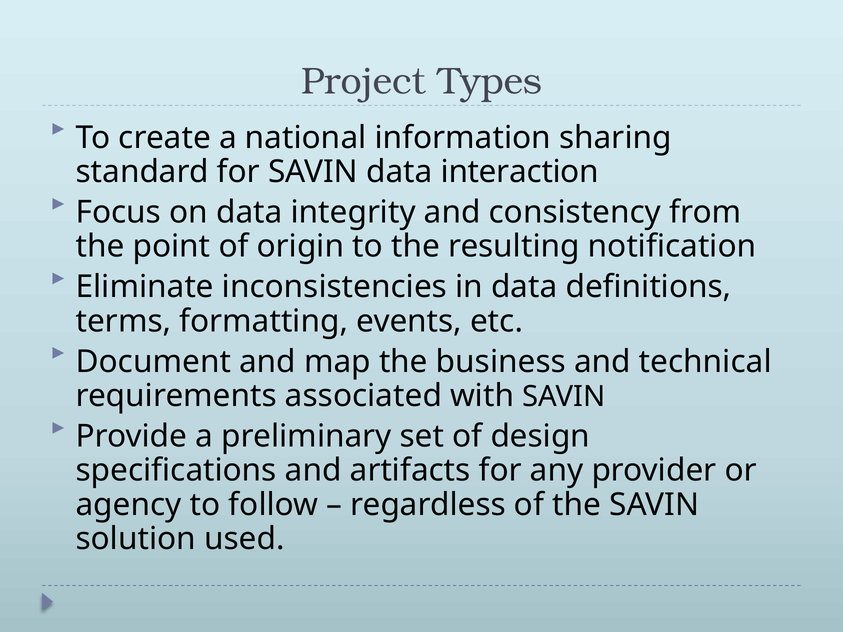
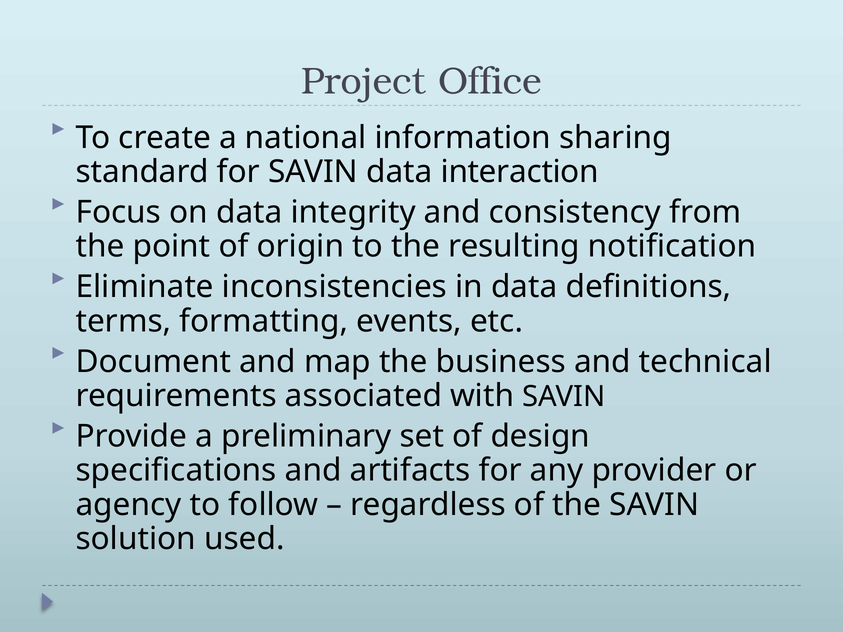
Types: Types -> Office
